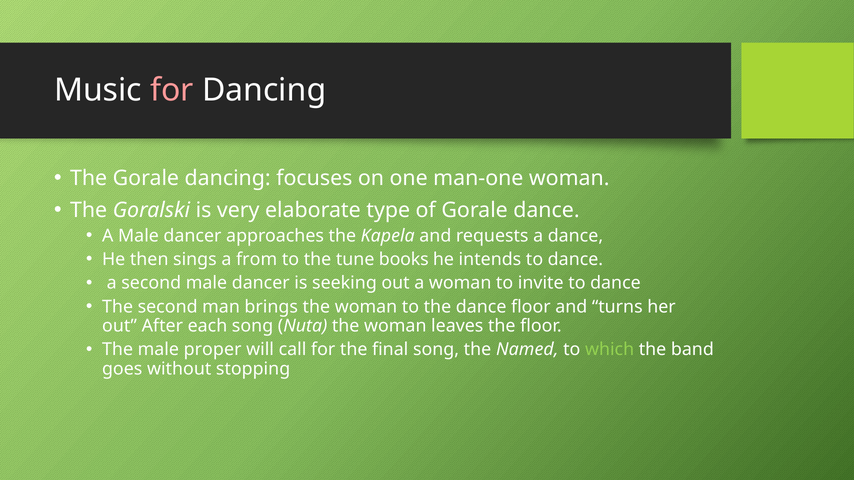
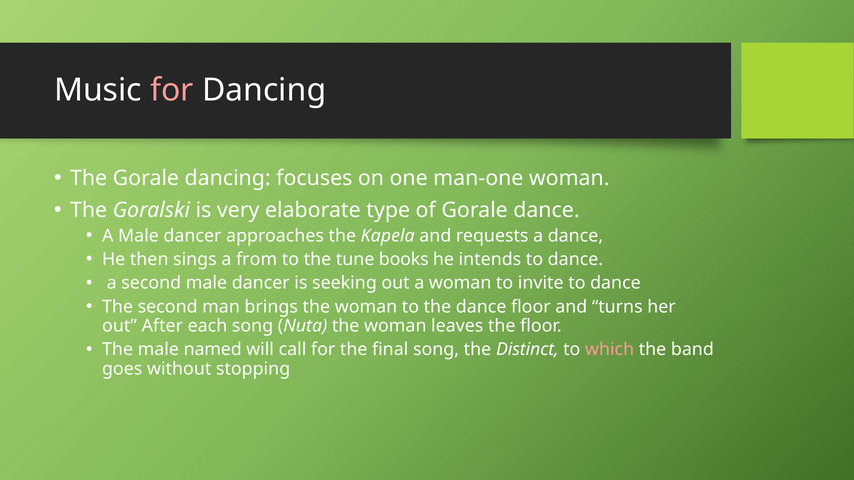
proper: proper -> named
Named: Named -> Distinct
which colour: light green -> pink
